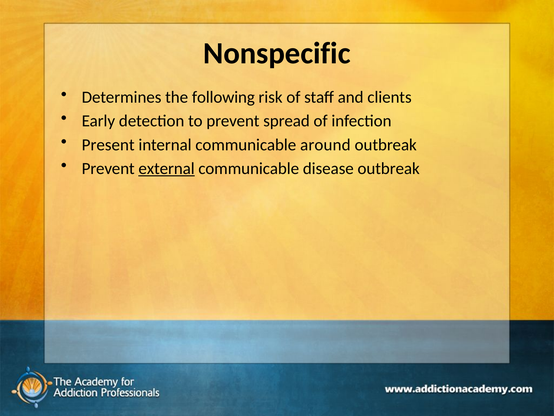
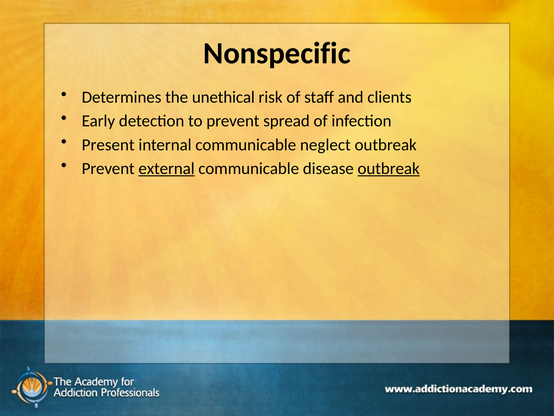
following: following -> unethical
around: around -> neglect
outbreak at (389, 168) underline: none -> present
